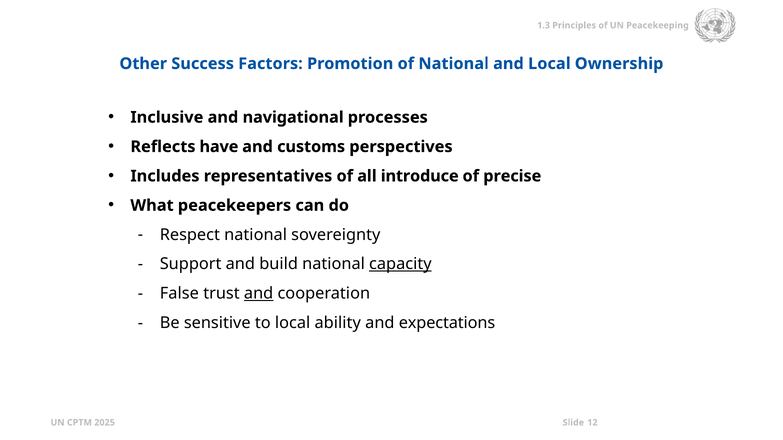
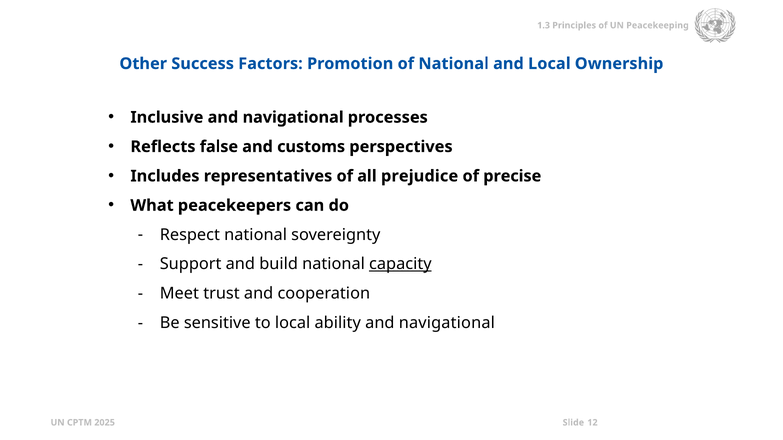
have: have -> false
introduce: introduce -> prejudice
False: False -> Meet
and at (259, 294) underline: present -> none
expectations at (447, 323): expectations -> navigational
